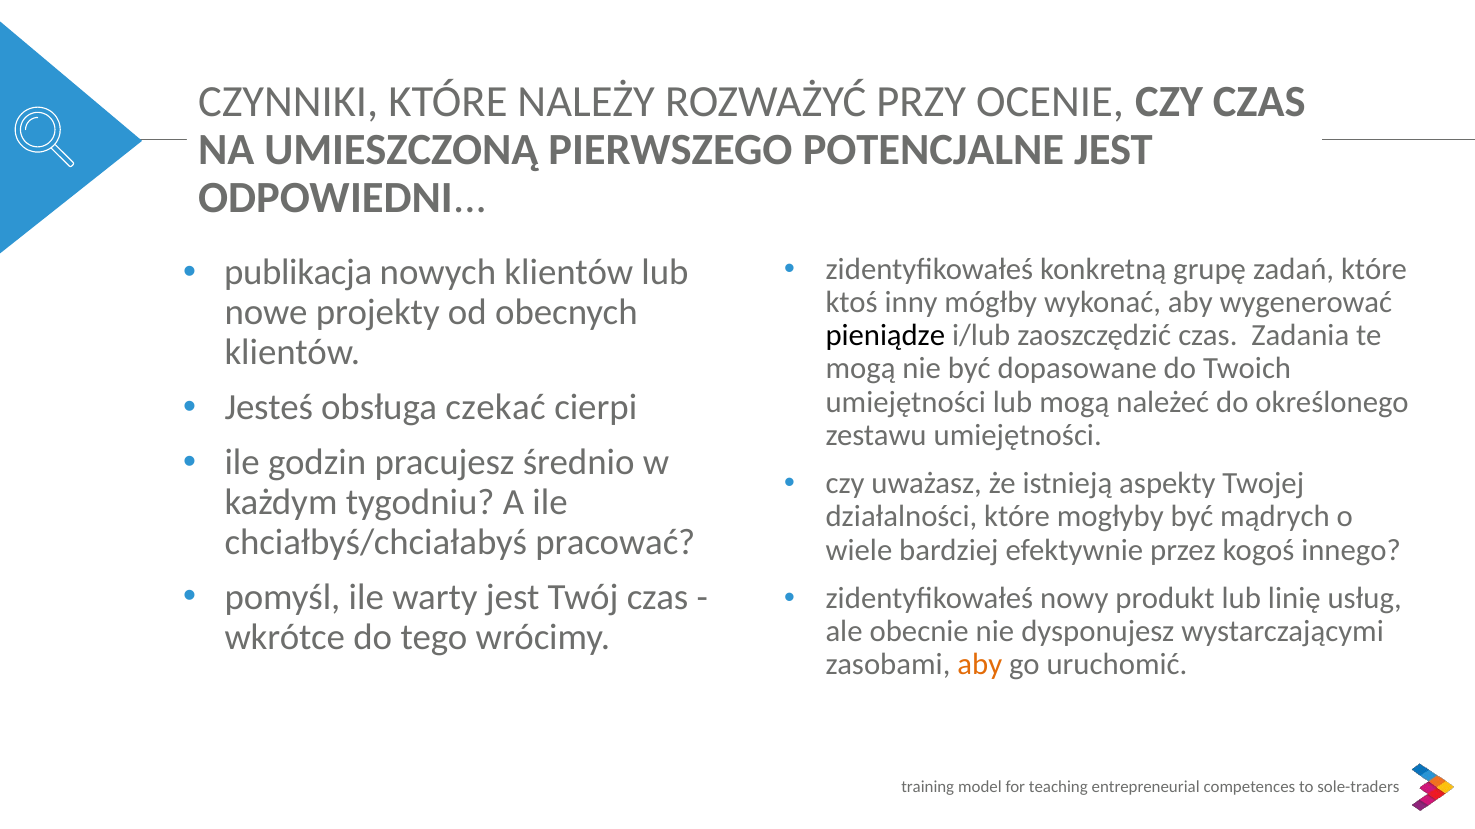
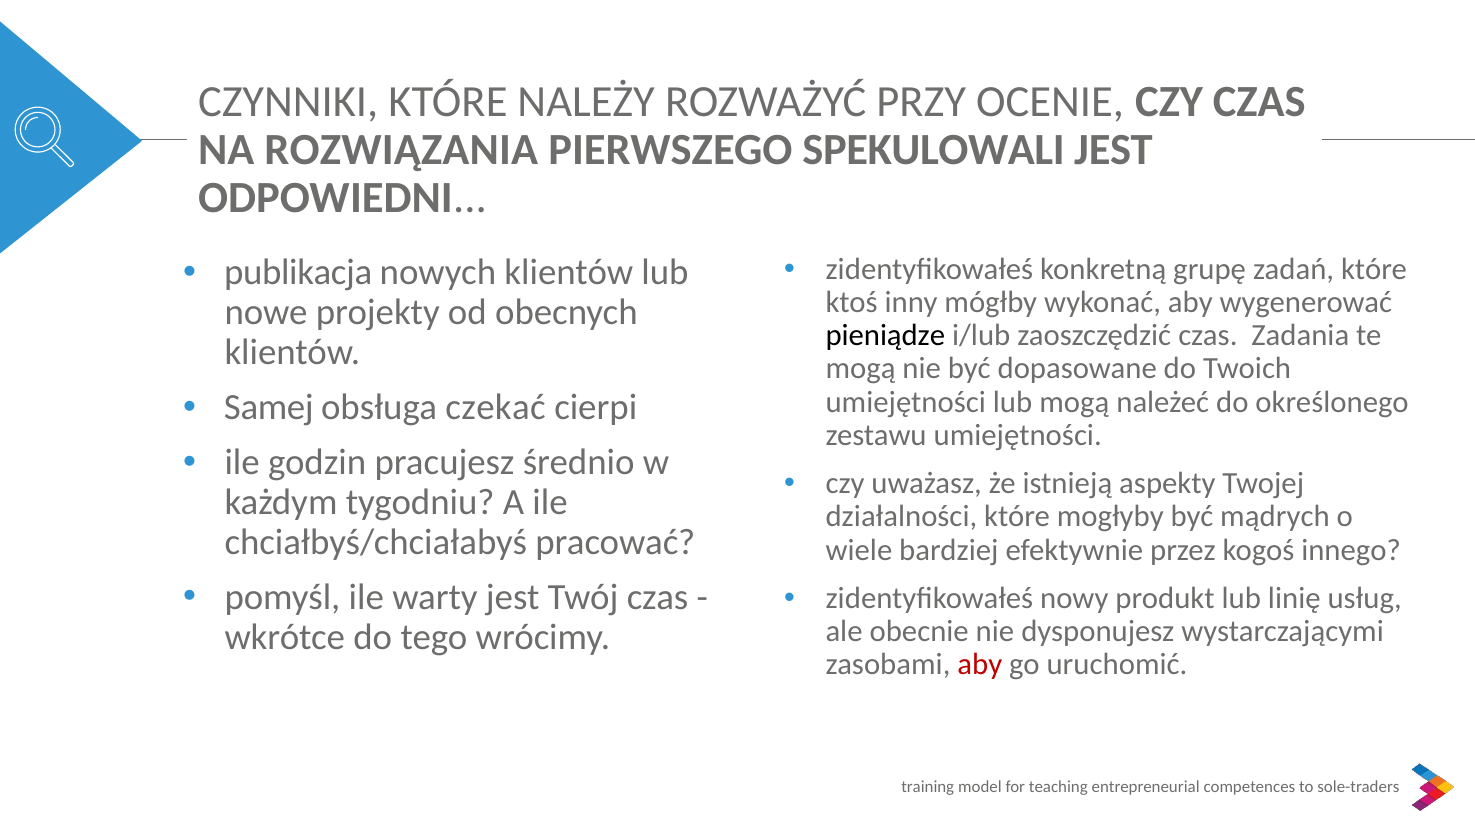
UMIESZCZONĄ: UMIESZCZONĄ -> ROZWIĄZANIA
POTENCJALNE: POTENCJALNE -> SPEKULOWALI
Jesteś: Jesteś -> Samej
aby at (980, 665) colour: orange -> red
